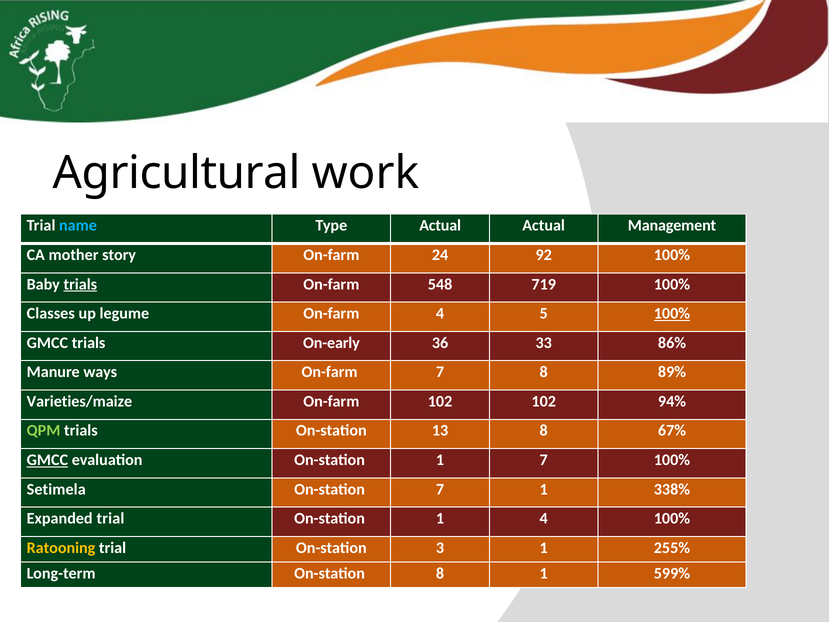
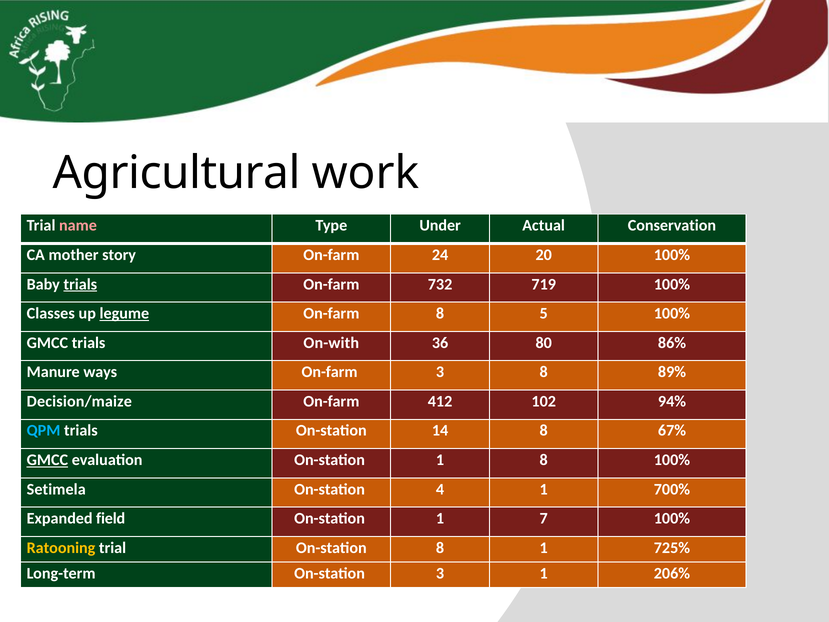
name colour: light blue -> pink
Type Actual: Actual -> Under
Management: Management -> Conservation
92: 92 -> 20
548: 548 -> 732
legume underline: none -> present
On-farm 4: 4 -> 8
100% at (672, 313) underline: present -> none
On-early: On-early -> On-with
33: 33 -> 80
On-farm 7: 7 -> 3
Varieties/maize: Varieties/maize -> Decision/maize
On-farm 102: 102 -> 412
QPM colour: light green -> light blue
13: 13 -> 14
1 7: 7 -> 8
On-station 7: 7 -> 4
338%: 338% -> 700%
Expanded trial: trial -> field
1 4: 4 -> 7
On-station 3: 3 -> 8
255%: 255% -> 725%
On-station 8: 8 -> 3
599%: 599% -> 206%
